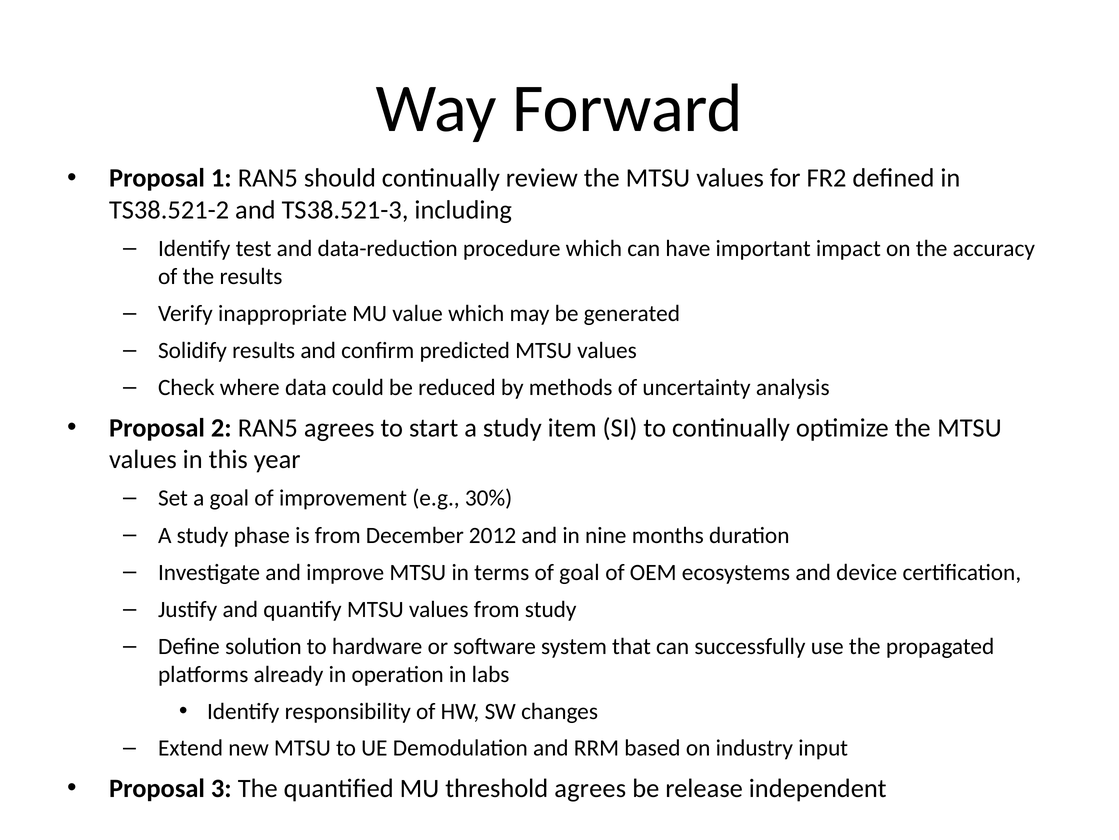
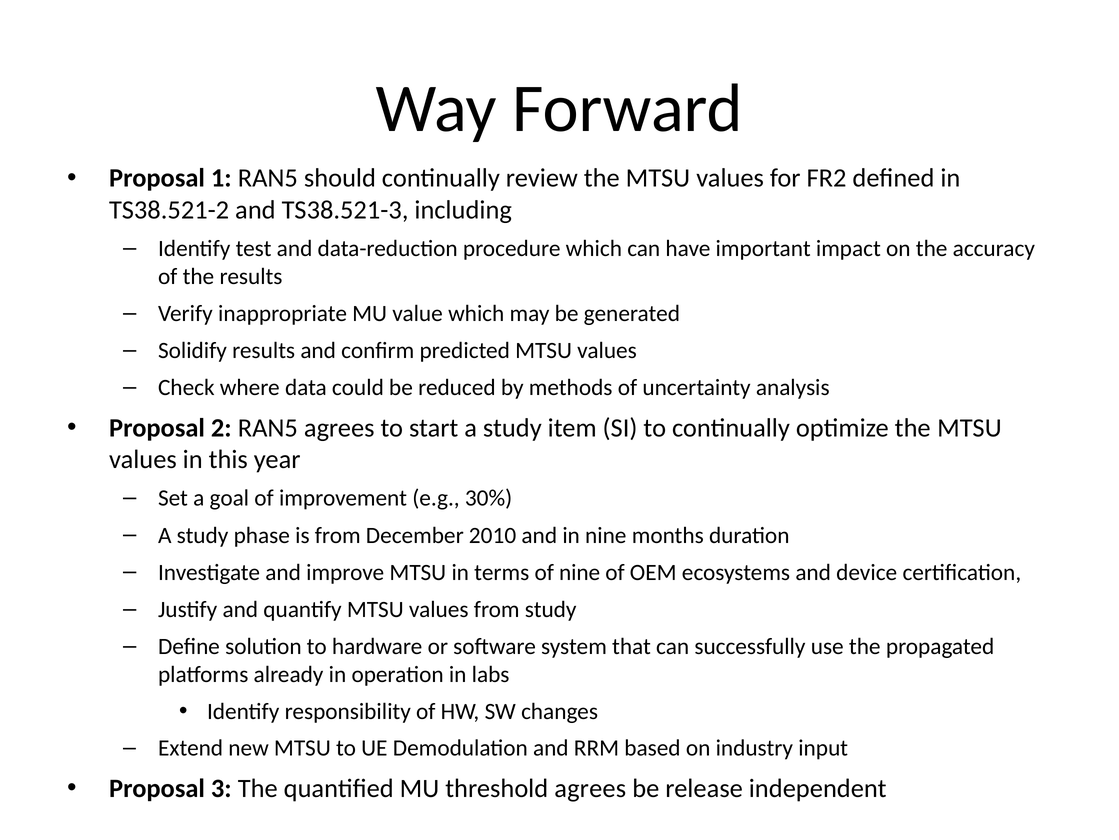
2012: 2012 -> 2010
of goal: goal -> nine
